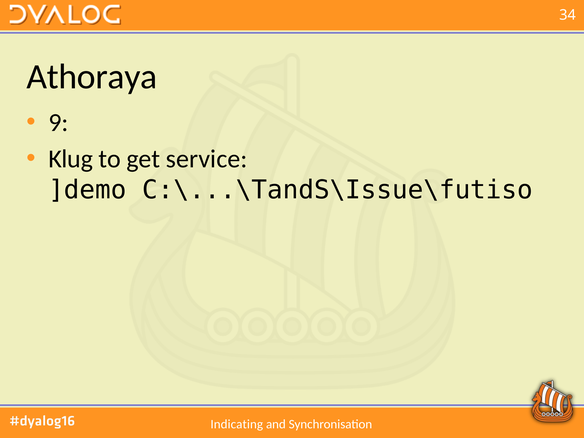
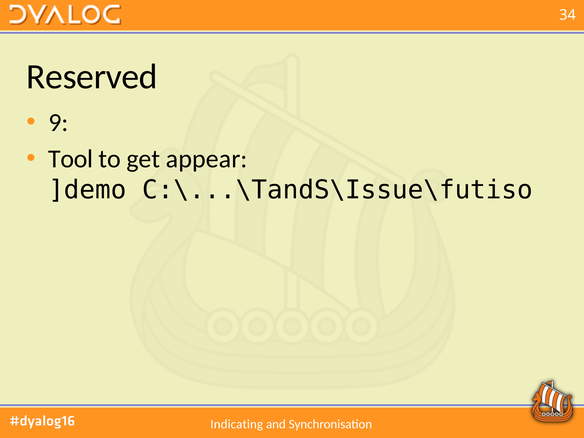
Athoraya: Athoraya -> Reserved
Klug: Klug -> Tool
service: service -> appear
